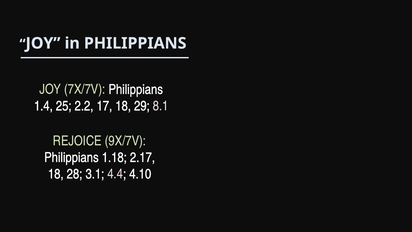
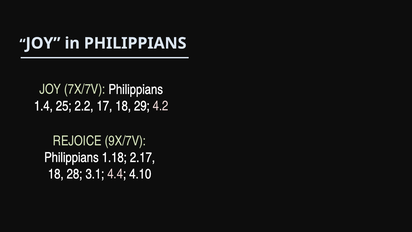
8.1: 8.1 -> 4.2
